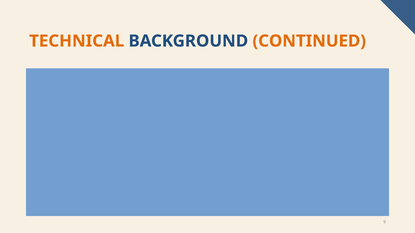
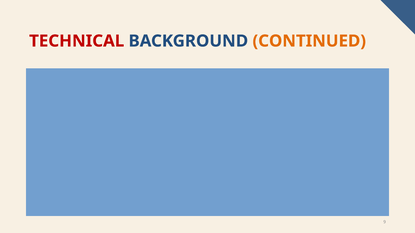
TECHNICAL colour: orange -> red
